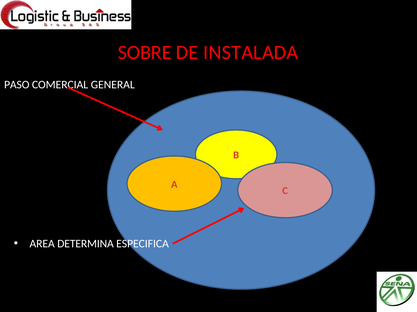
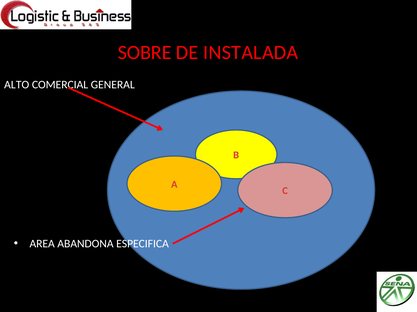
PASO: PASO -> ALTO
DETERMINA: DETERMINA -> ABANDONA
